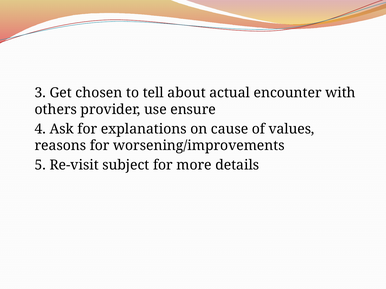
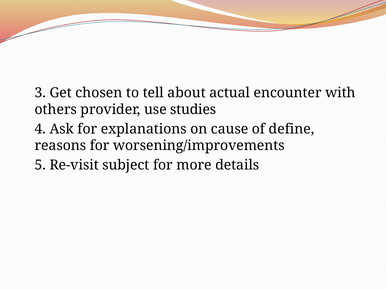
ensure: ensure -> studies
values: values -> define
